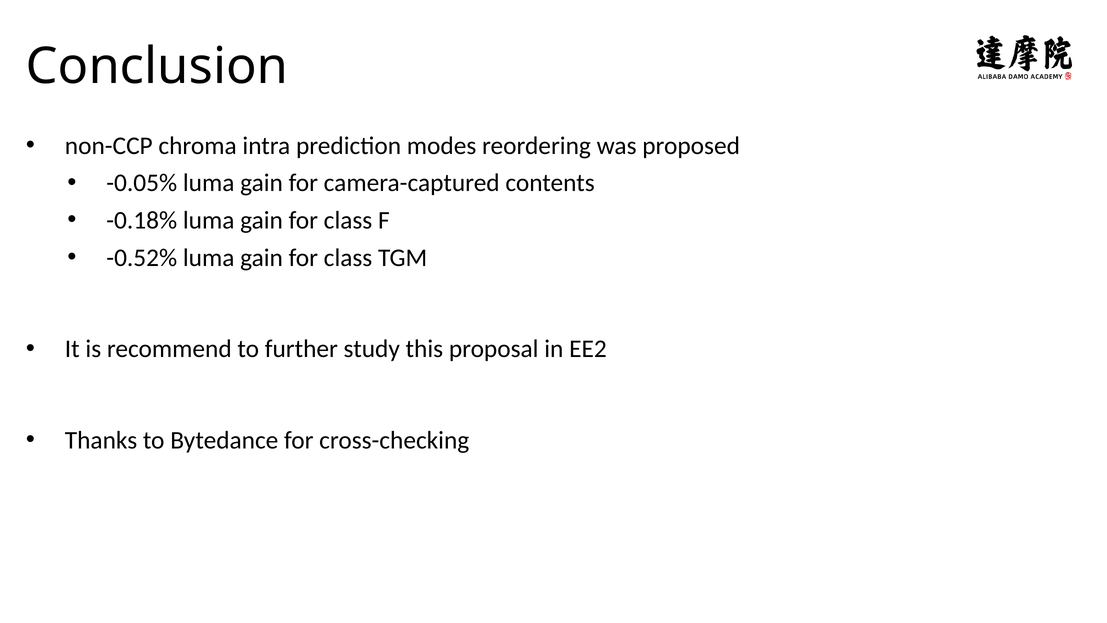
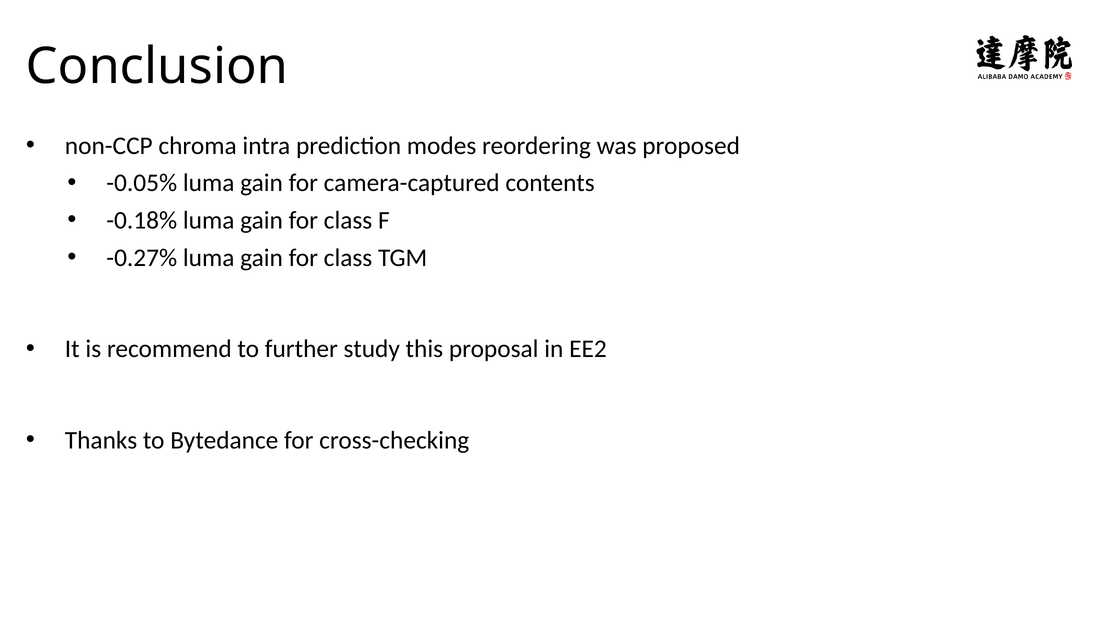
-0.52%: -0.52% -> -0.27%
